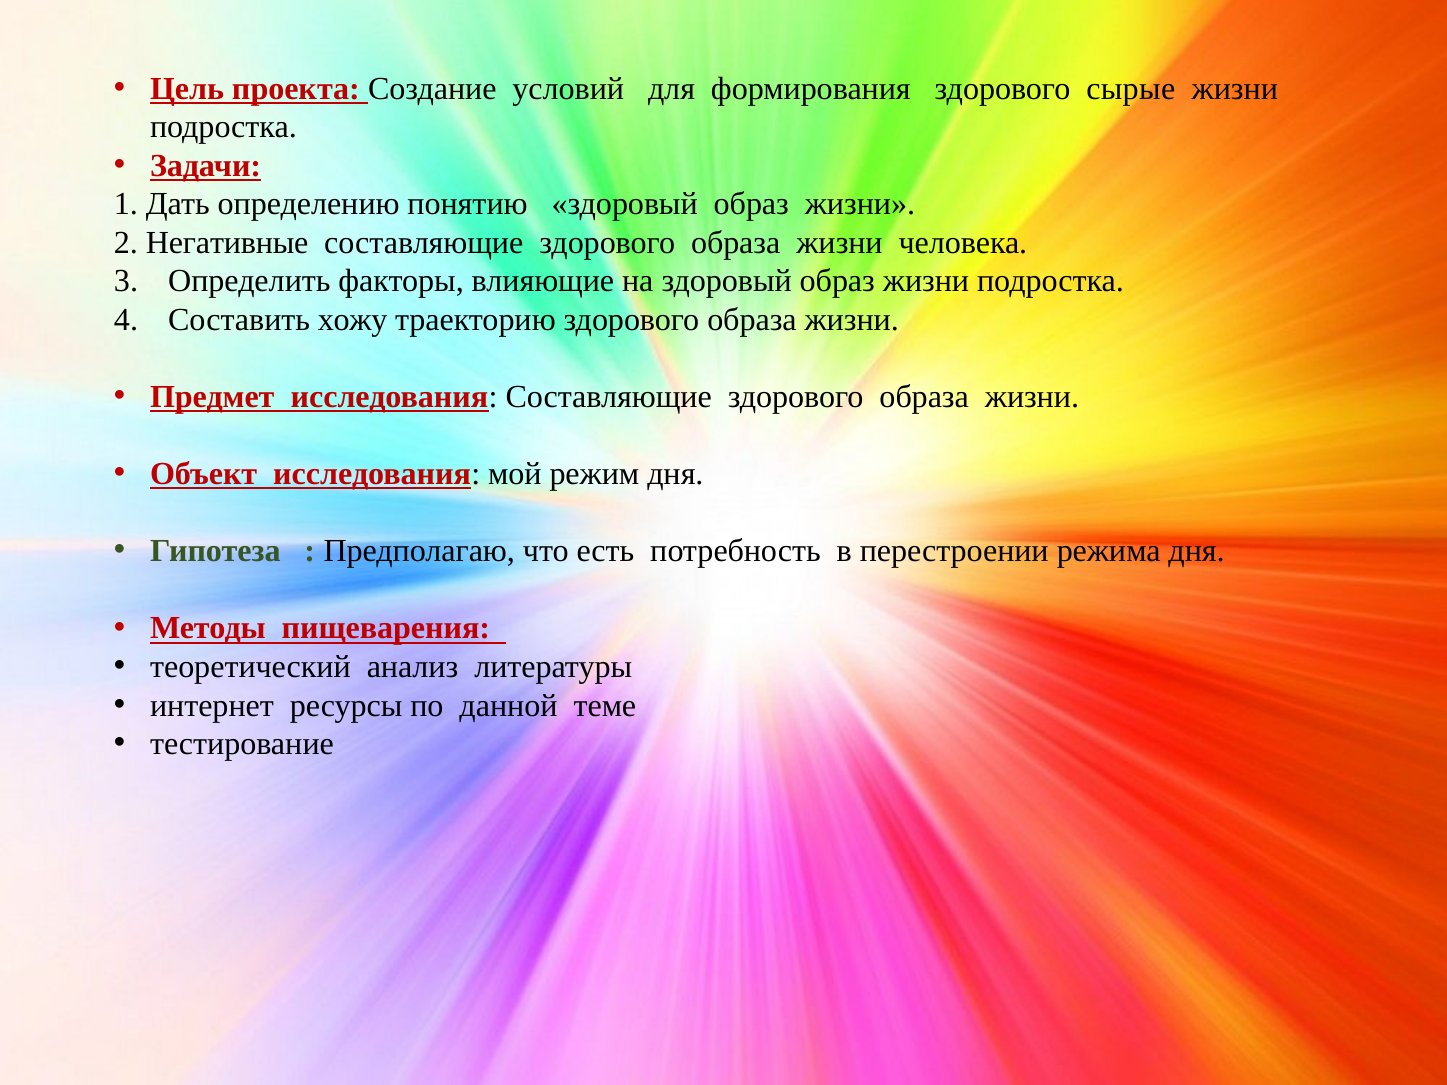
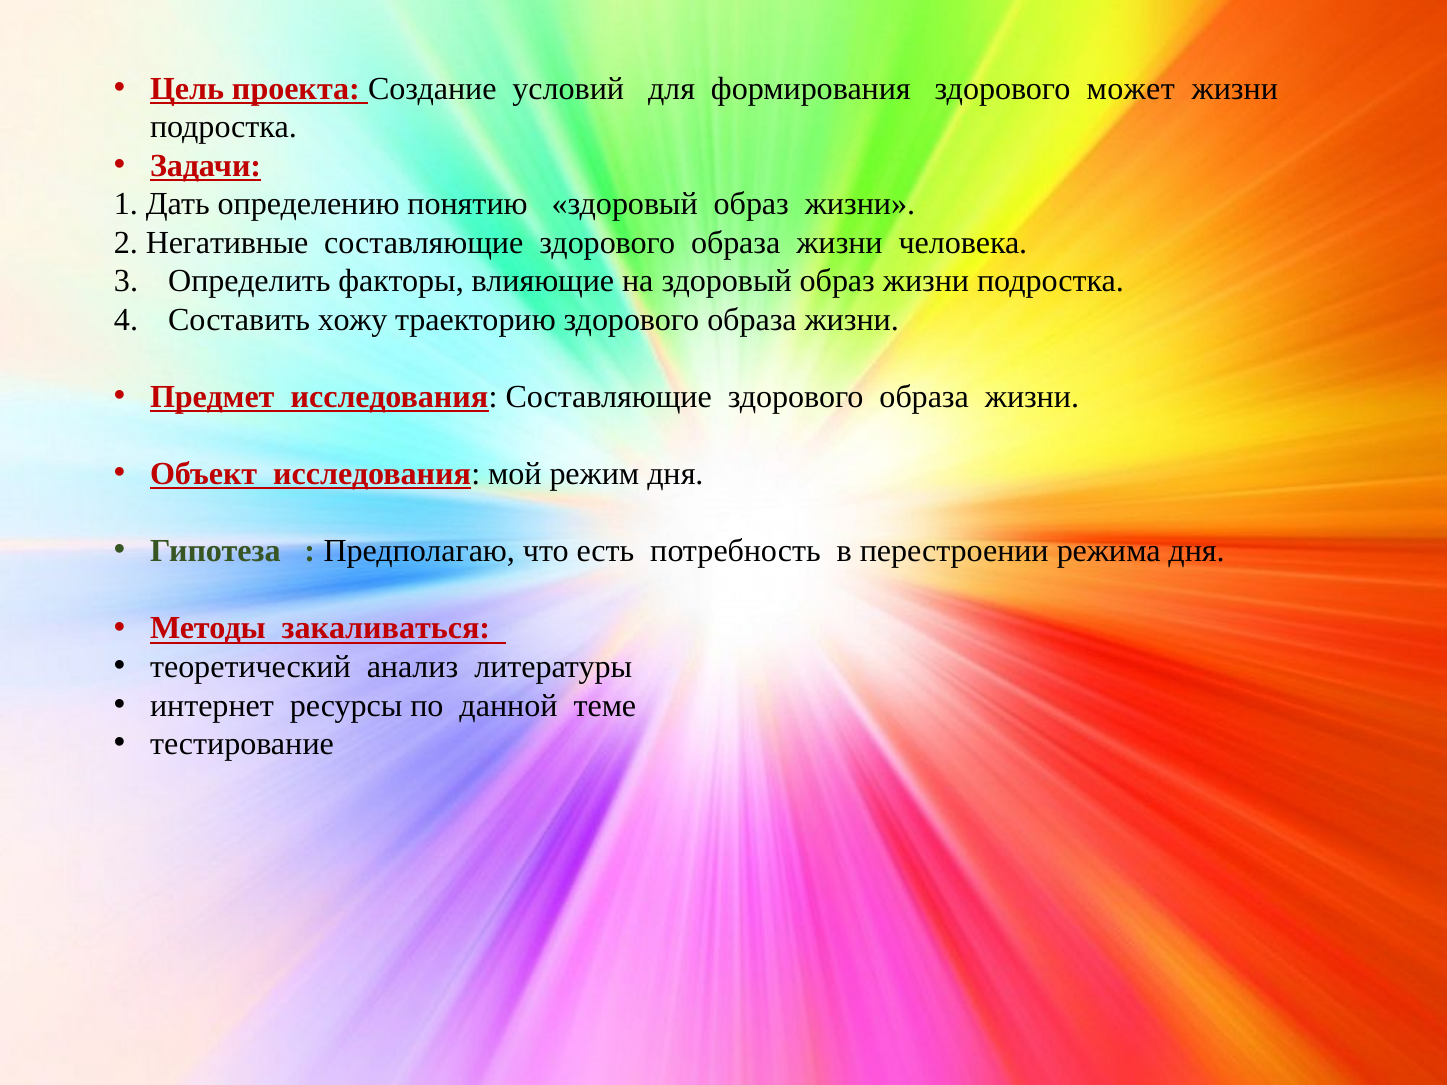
сырые: сырые -> может
пищеварения: пищеварения -> закаливаться
